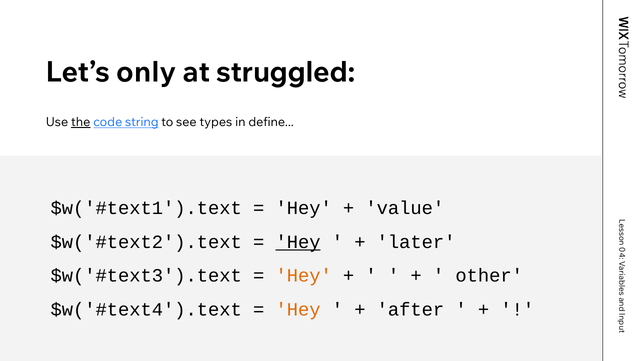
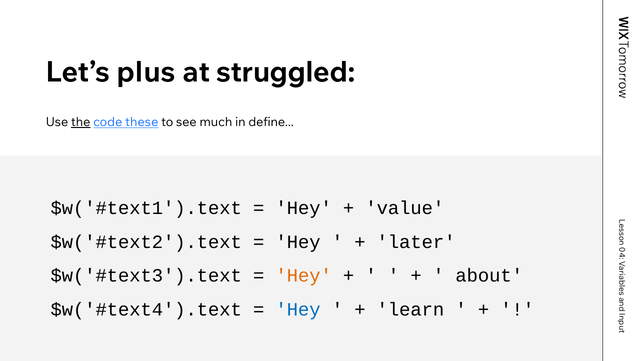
only: only -> plus
string: string -> these
types: types -> much
Hey at (298, 242) underline: present -> none
other: other -> about
Hey at (298, 310) colour: orange -> blue
after: after -> learn
